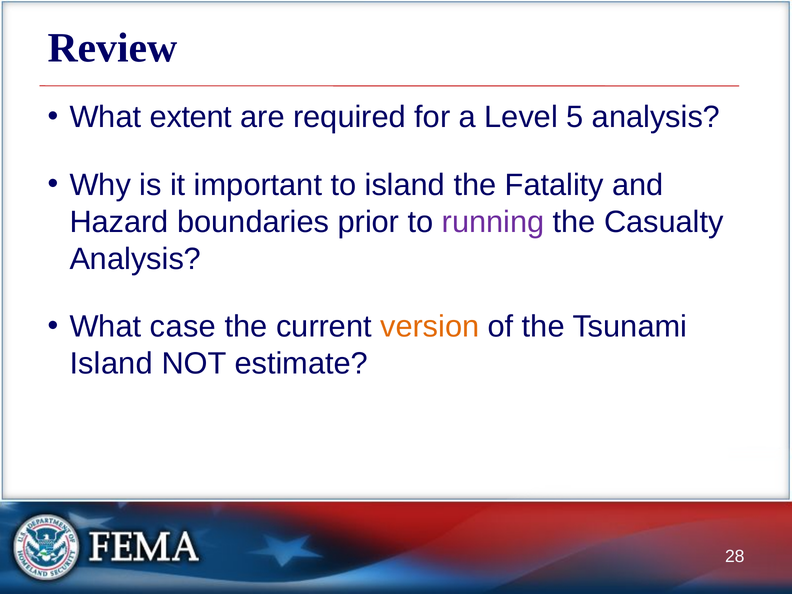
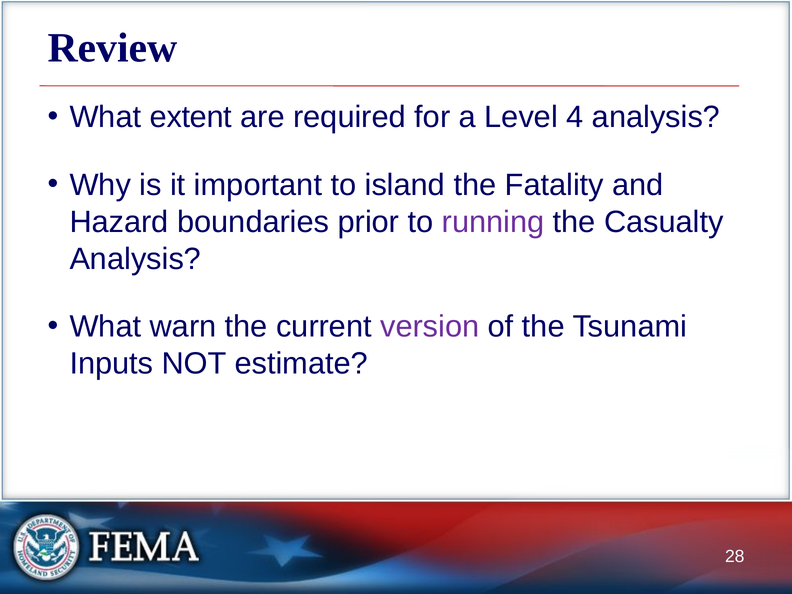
5: 5 -> 4
case: case -> warn
version colour: orange -> purple
Island at (111, 364): Island -> Inputs
